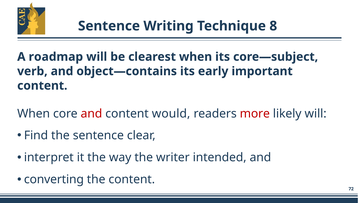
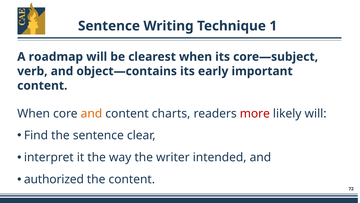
8: 8 -> 1
and at (91, 113) colour: red -> orange
would: would -> charts
converting: converting -> authorized
